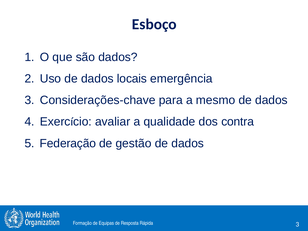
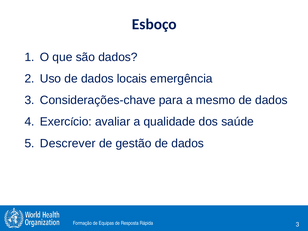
contra: contra -> saúde
Federação: Federação -> Descrever
